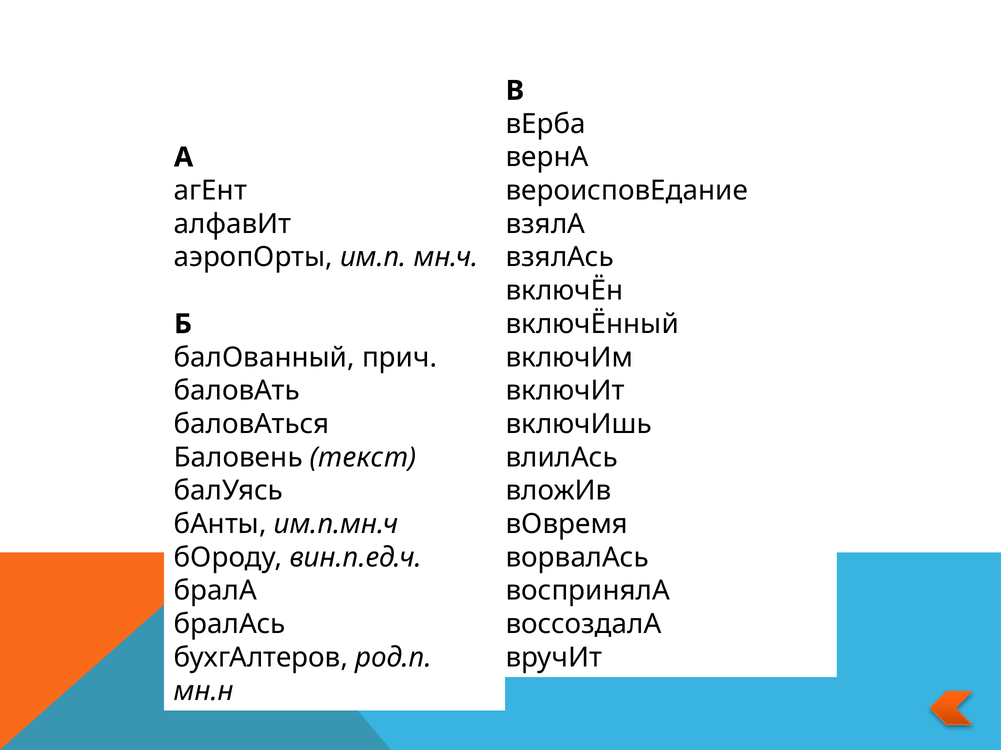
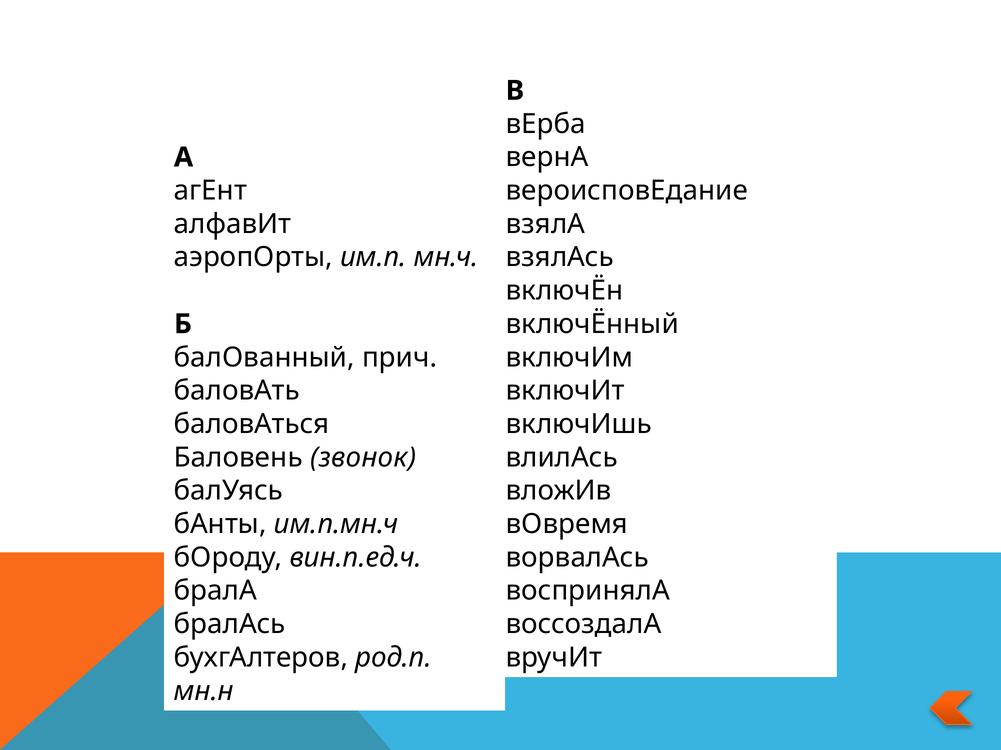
текст: текст -> звонок
